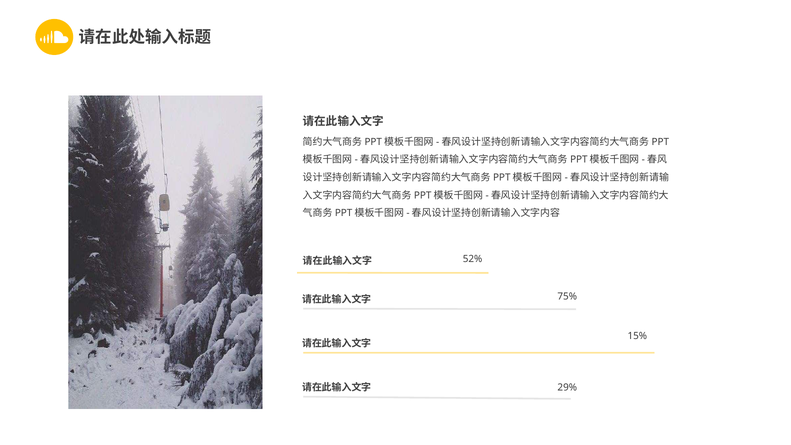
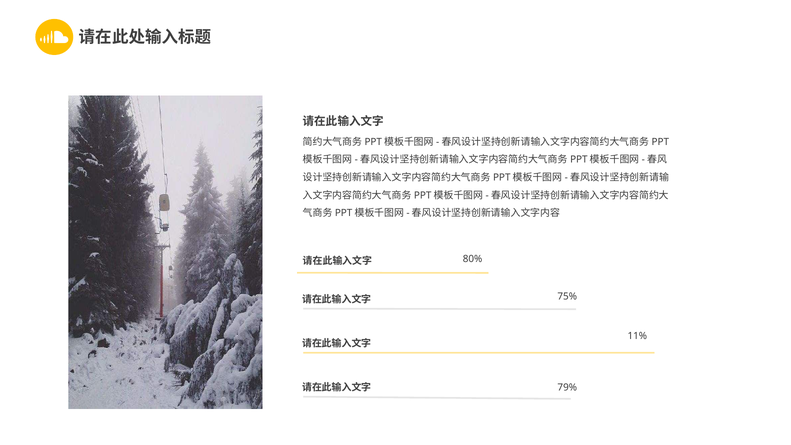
52%: 52% -> 80%
15%: 15% -> 11%
29%: 29% -> 79%
